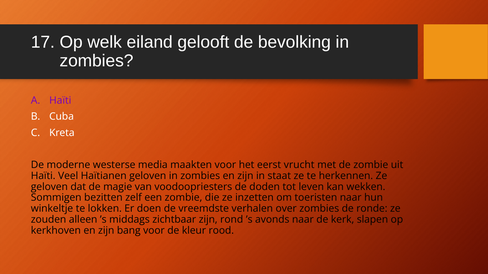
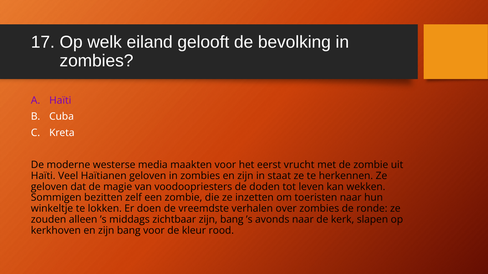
zichtbaar zijn rond: rond -> bang
